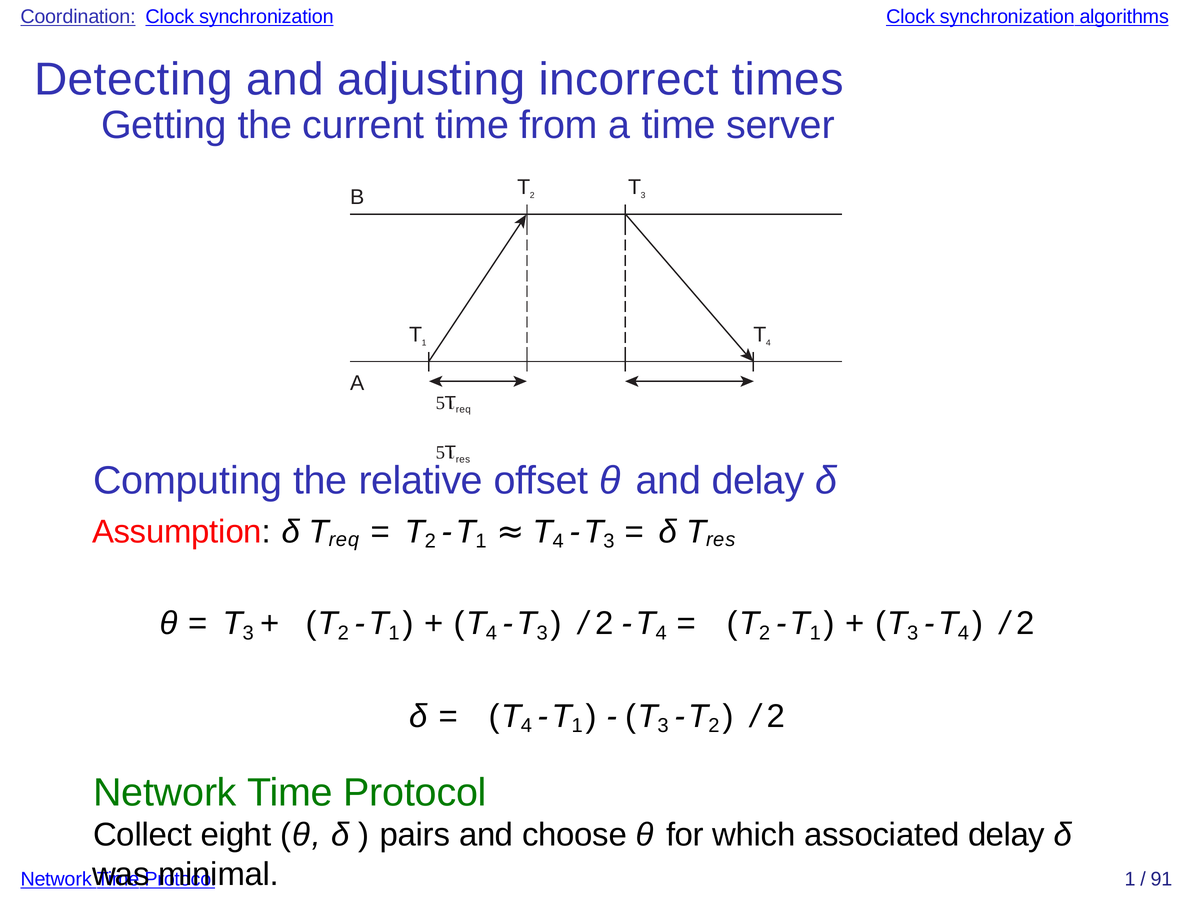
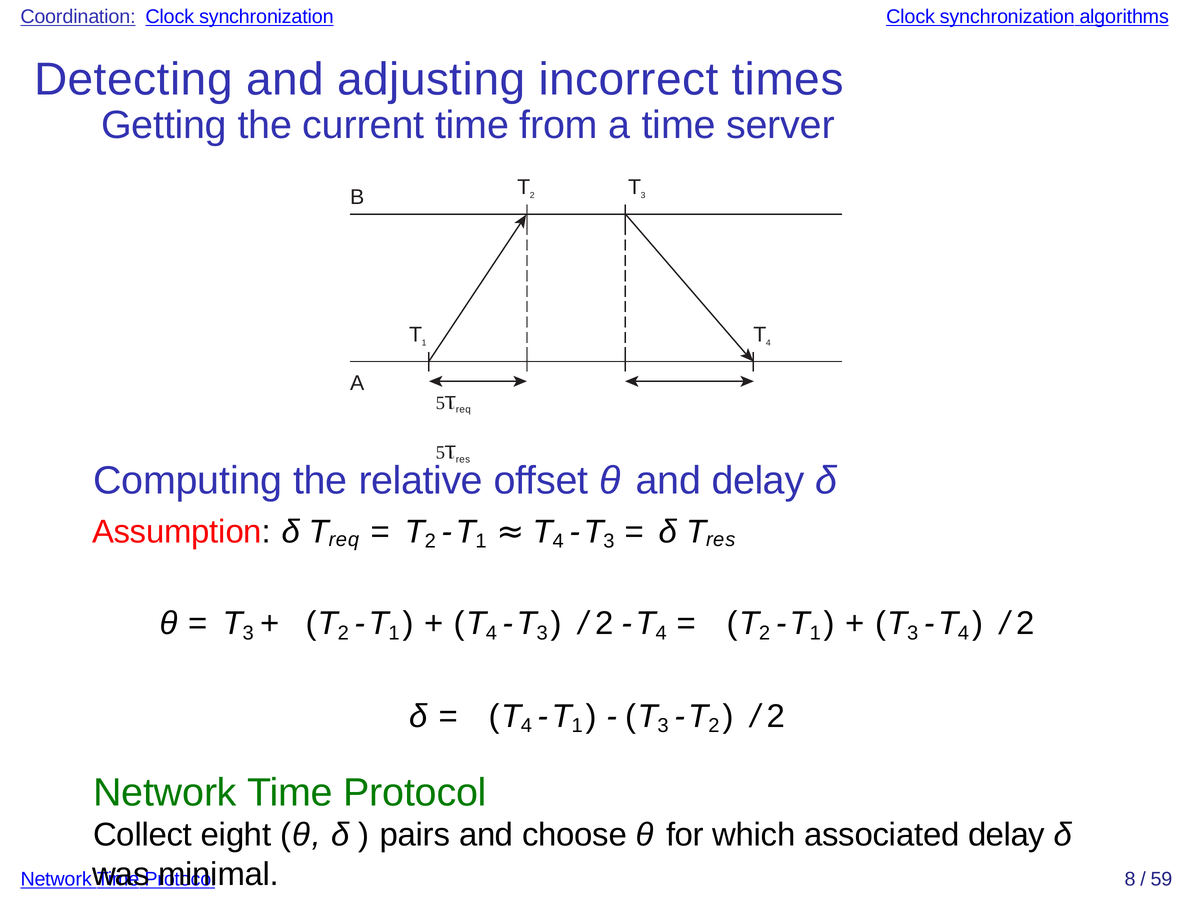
1 at (1130, 879): 1 -> 8
91: 91 -> 59
